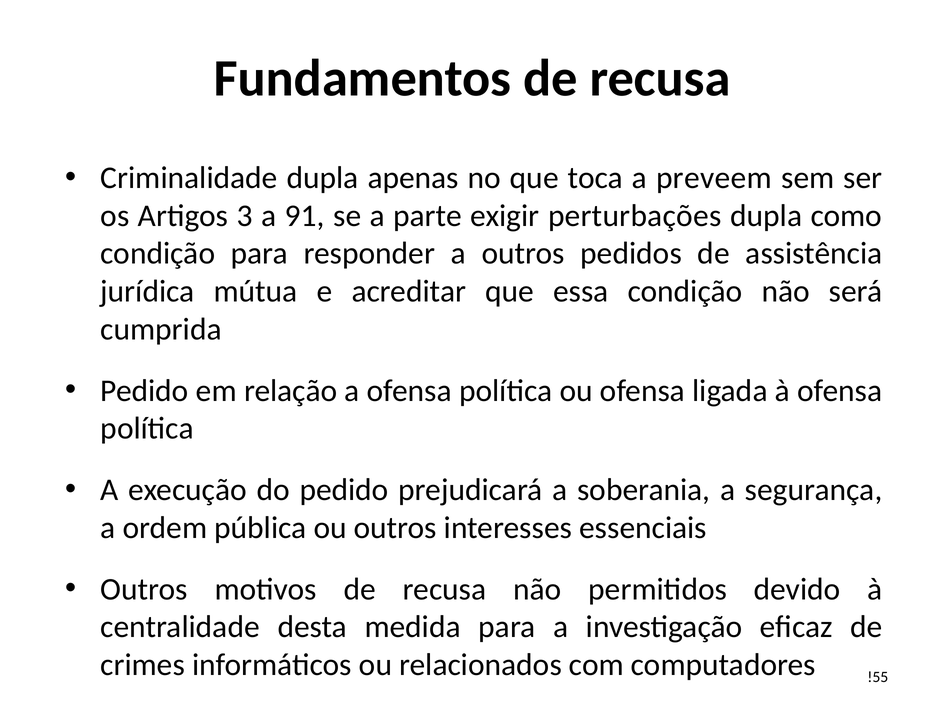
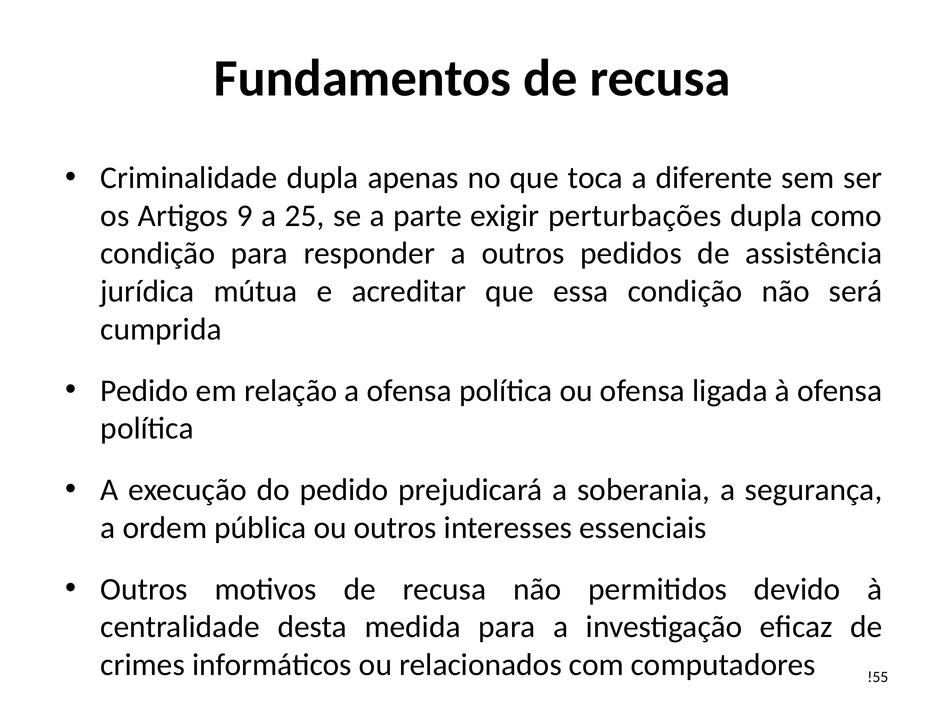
preveem: preveem -> diferente
3: 3 -> 9
91: 91 -> 25
